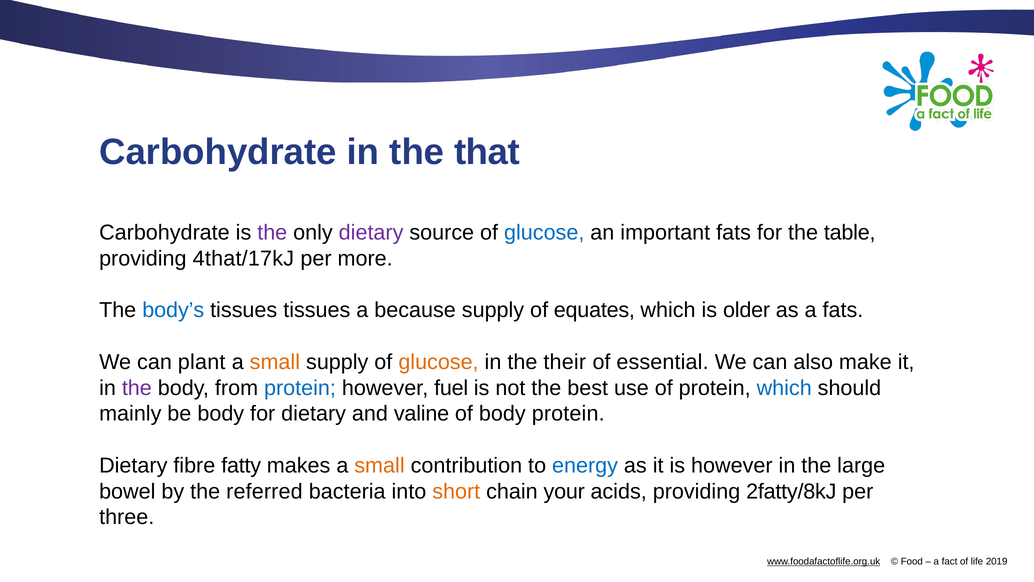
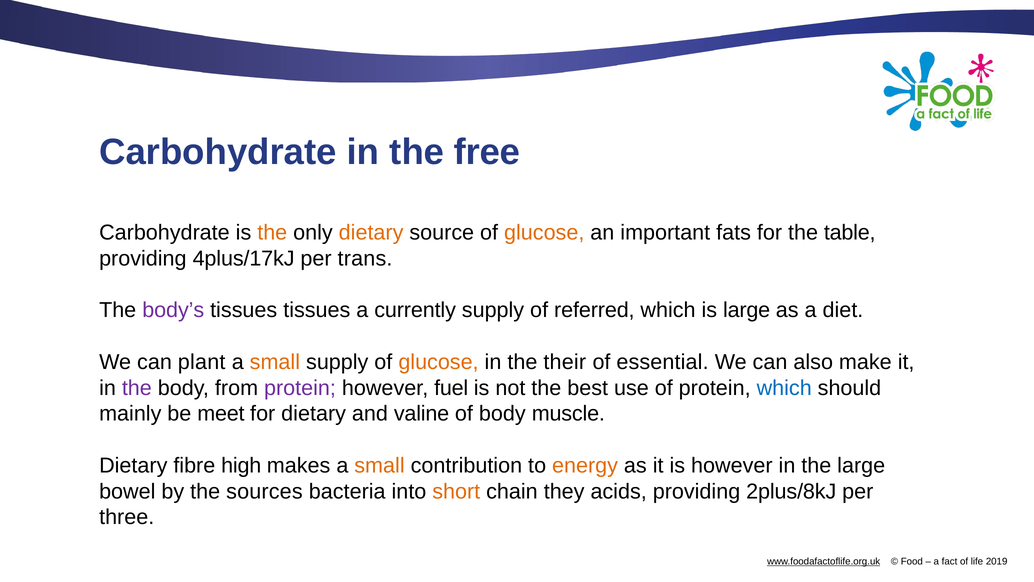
that: that -> free
the at (272, 232) colour: purple -> orange
dietary at (371, 232) colour: purple -> orange
glucose at (544, 232) colour: blue -> orange
4that/17kJ: 4that/17kJ -> 4plus/17kJ
more: more -> trans
body’s colour: blue -> purple
because: because -> currently
equates: equates -> referred
is older: older -> large
a fats: fats -> diet
protein at (300, 388) colour: blue -> purple
be body: body -> meet
body protein: protein -> muscle
fatty: fatty -> high
energy colour: blue -> orange
referred: referred -> sources
your: your -> they
2fatty/8kJ: 2fatty/8kJ -> 2plus/8kJ
